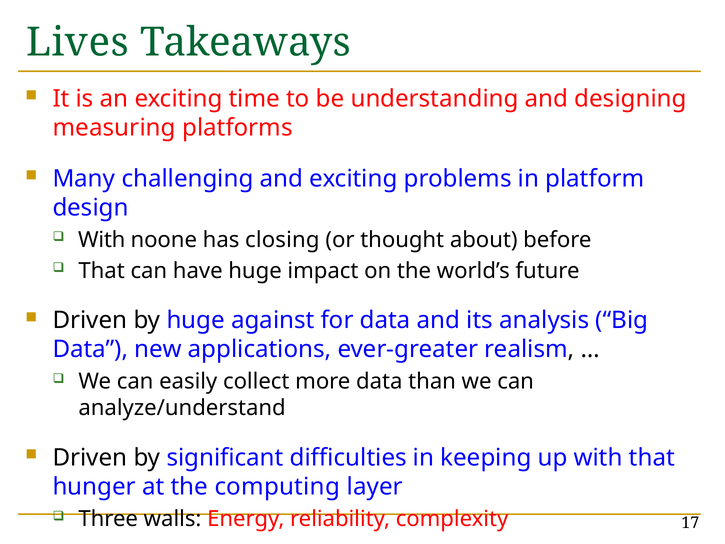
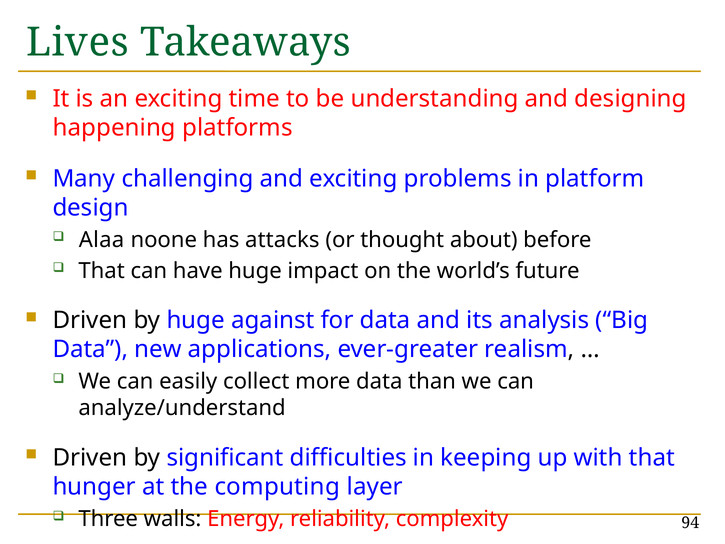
measuring: measuring -> happening
With at (102, 240): With -> Alaa
closing: closing -> attacks
17: 17 -> 94
